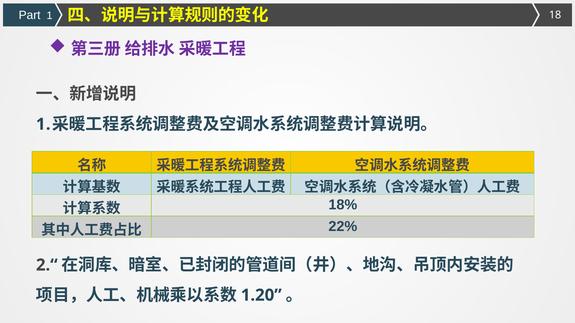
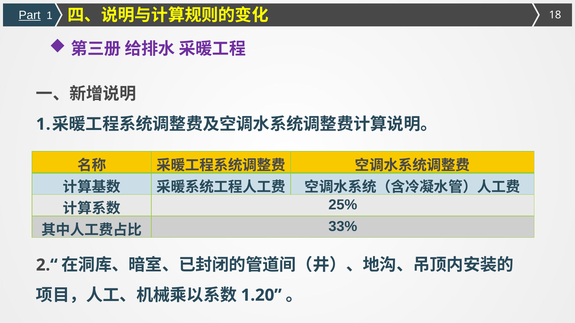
Part underline: none -> present
18%: 18% -> 25%
22%: 22% -> 33%
